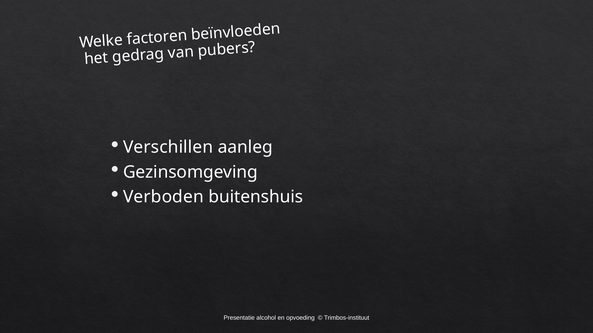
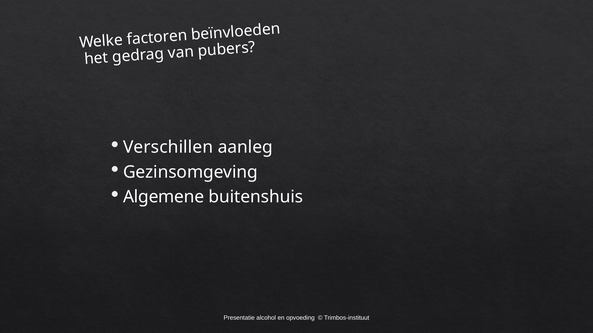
Verboden: Verboden -> Algemene
